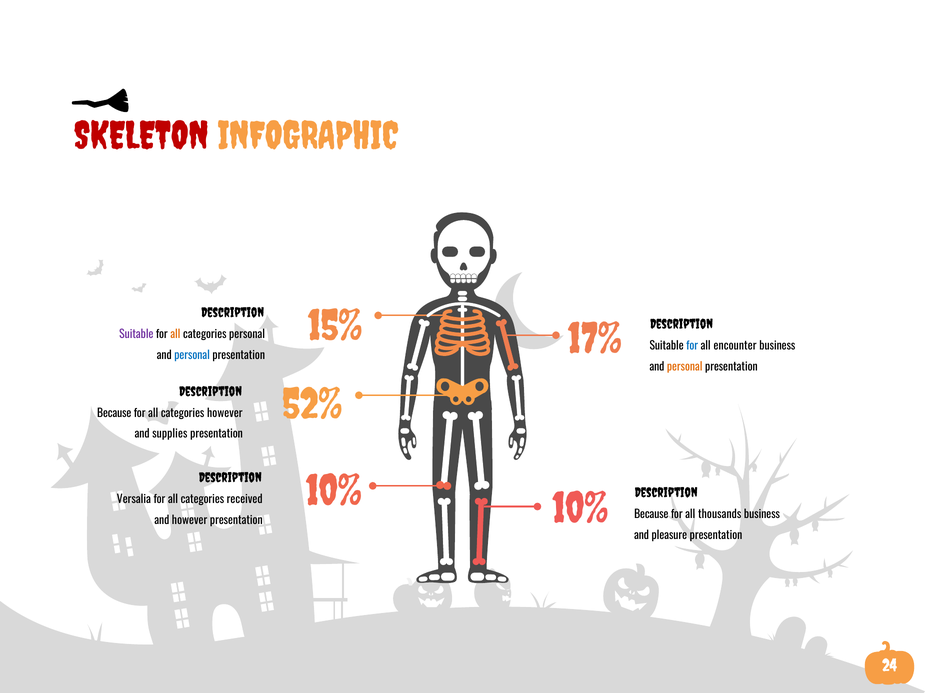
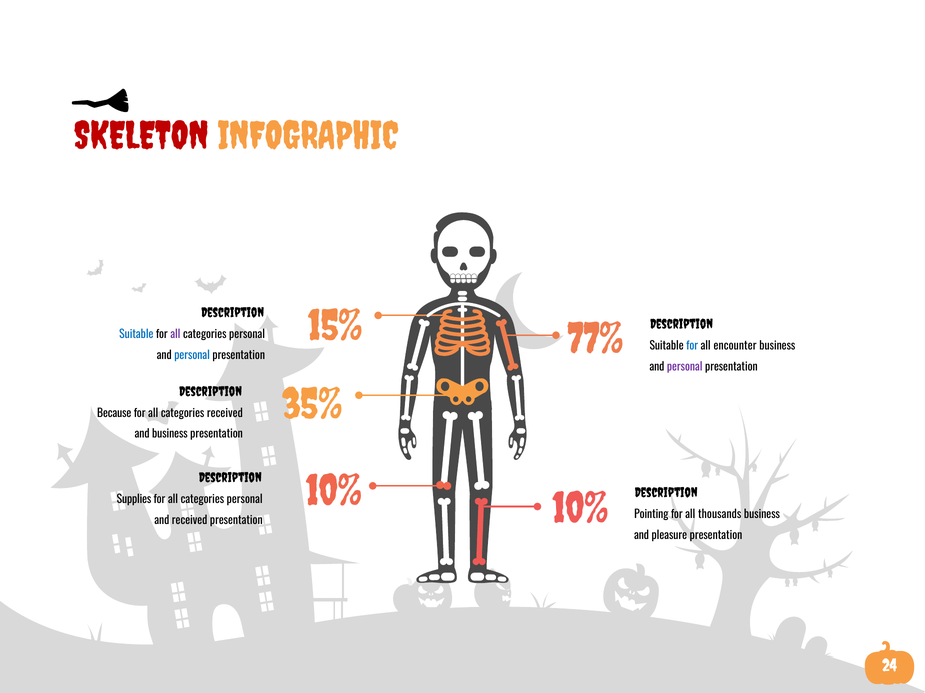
17%: 17% -> 77%
Suitable at (136, 335) colour: purple -> blue
all at (175, 335) colour: orange -> purple
personal at (685, 367) colour: orange -> purple
52%: 52% -> 35%
categories however: however -> received
and supplies: supplies -> business
Versalia: Versalia -> Supplies
received at (245, 500): received -> personal
Because at (651, 515): Because -> Pointing
and however: however -> received
